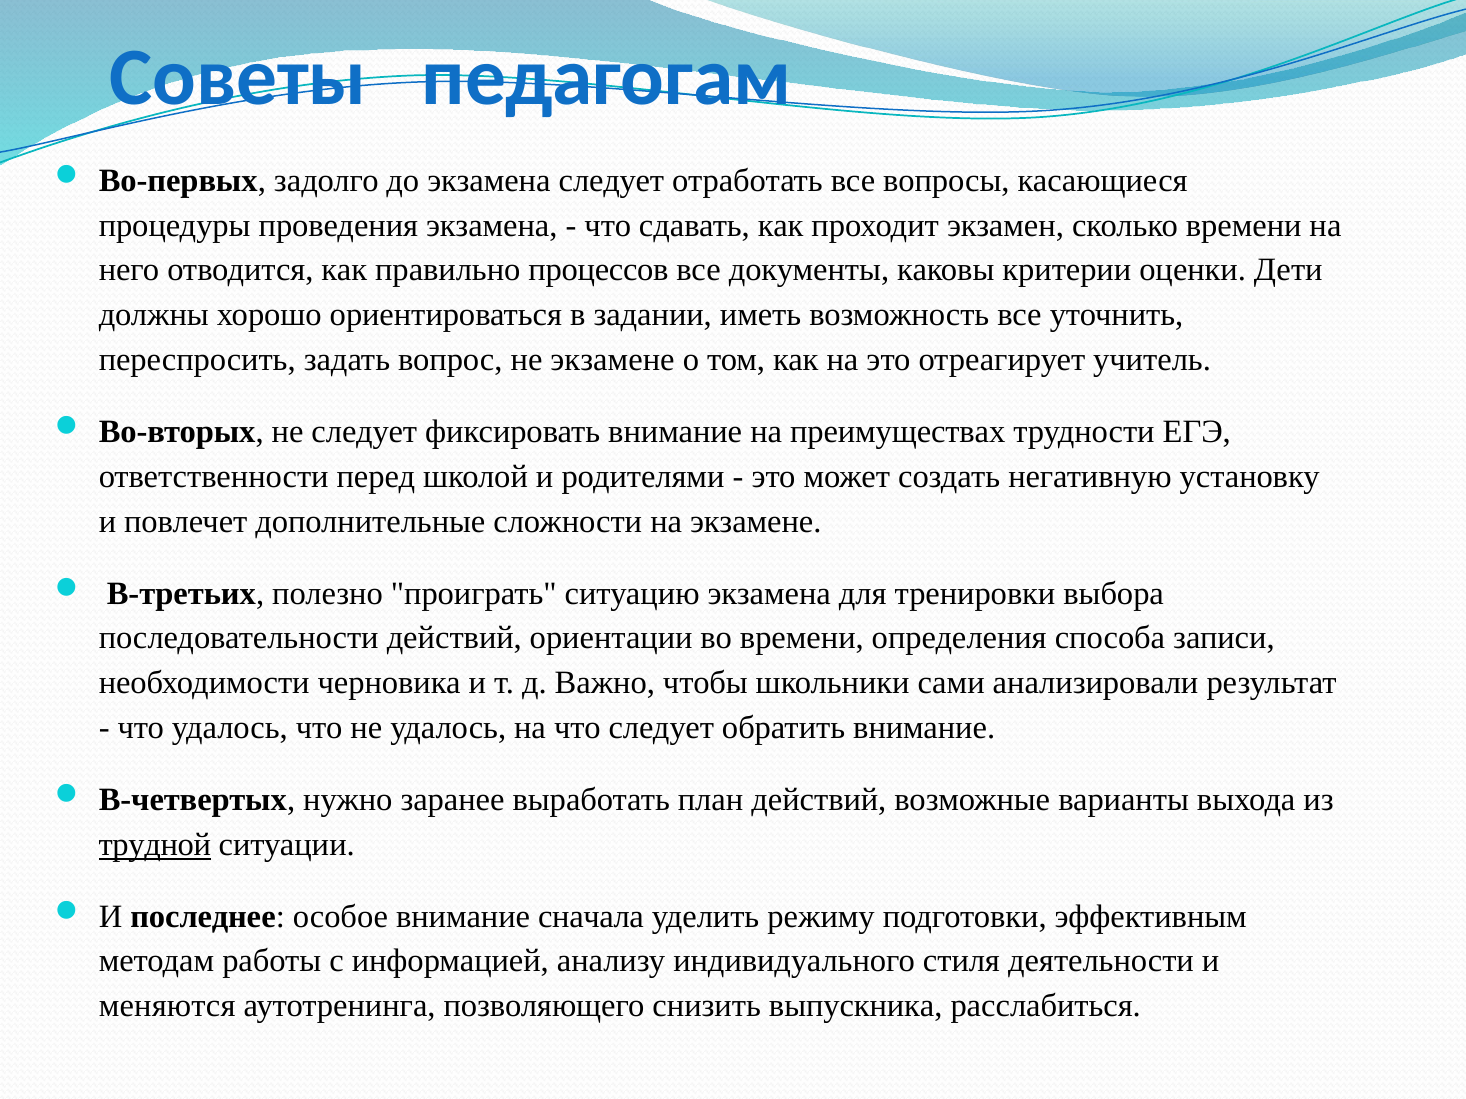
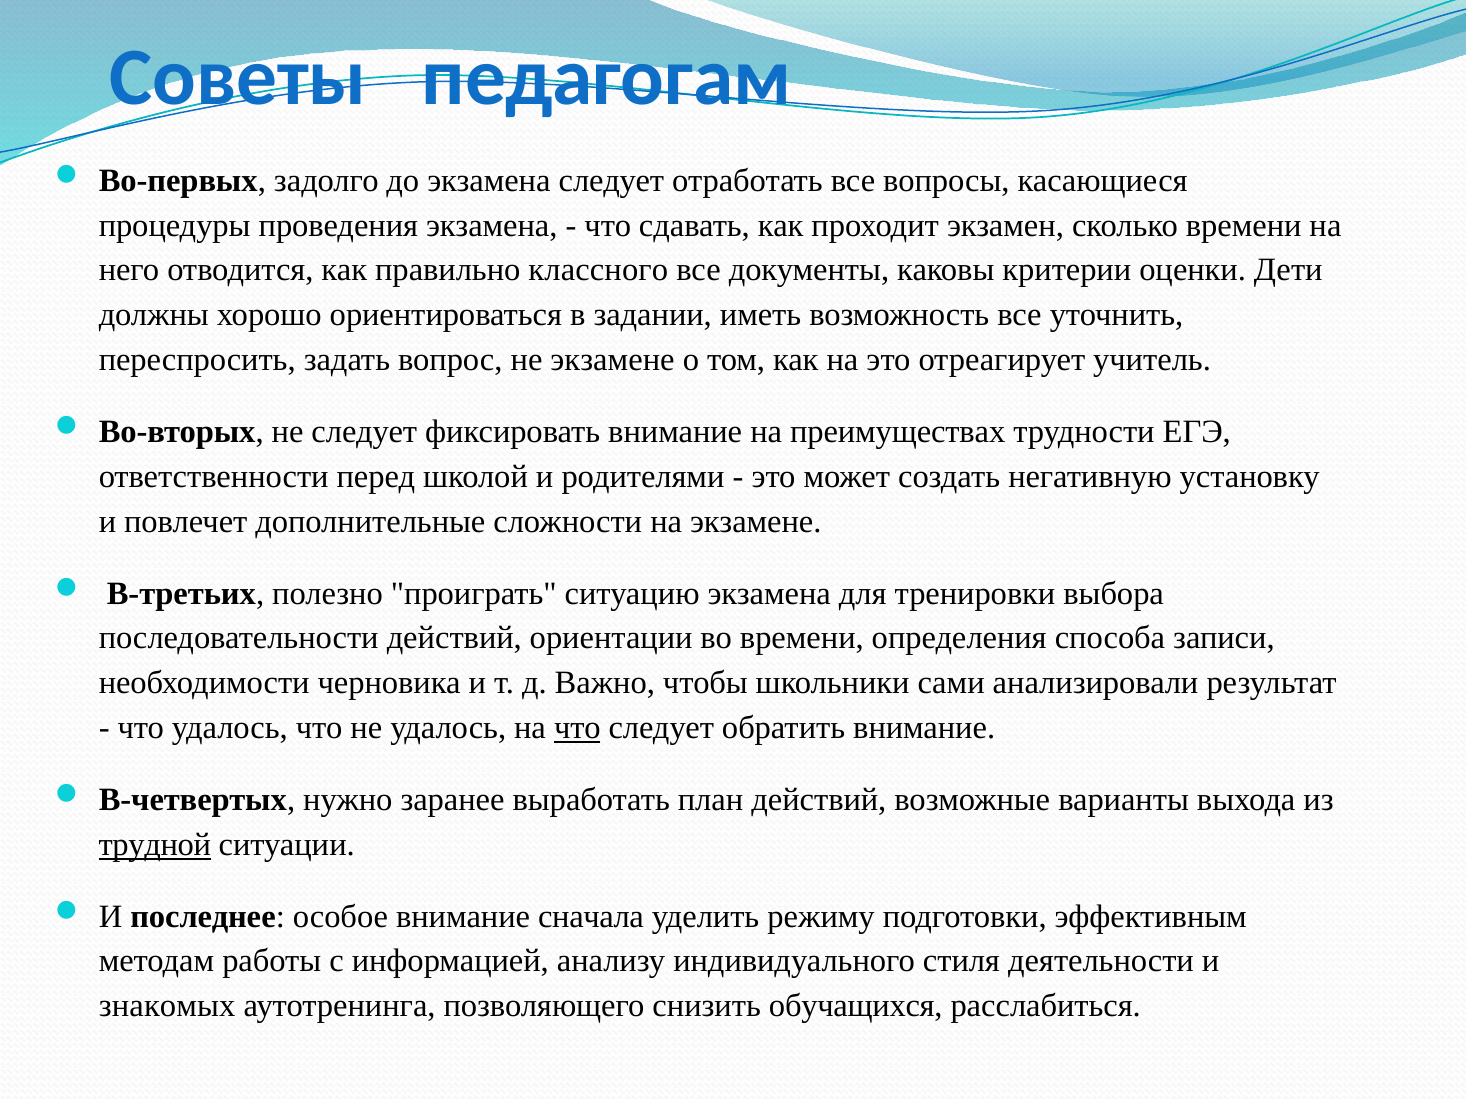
процессов: процессов -> классного
что at (577, 728) underline: none -> present
меняются: меняются -> знакомых
выпускника: выпускника -> обучащихся
